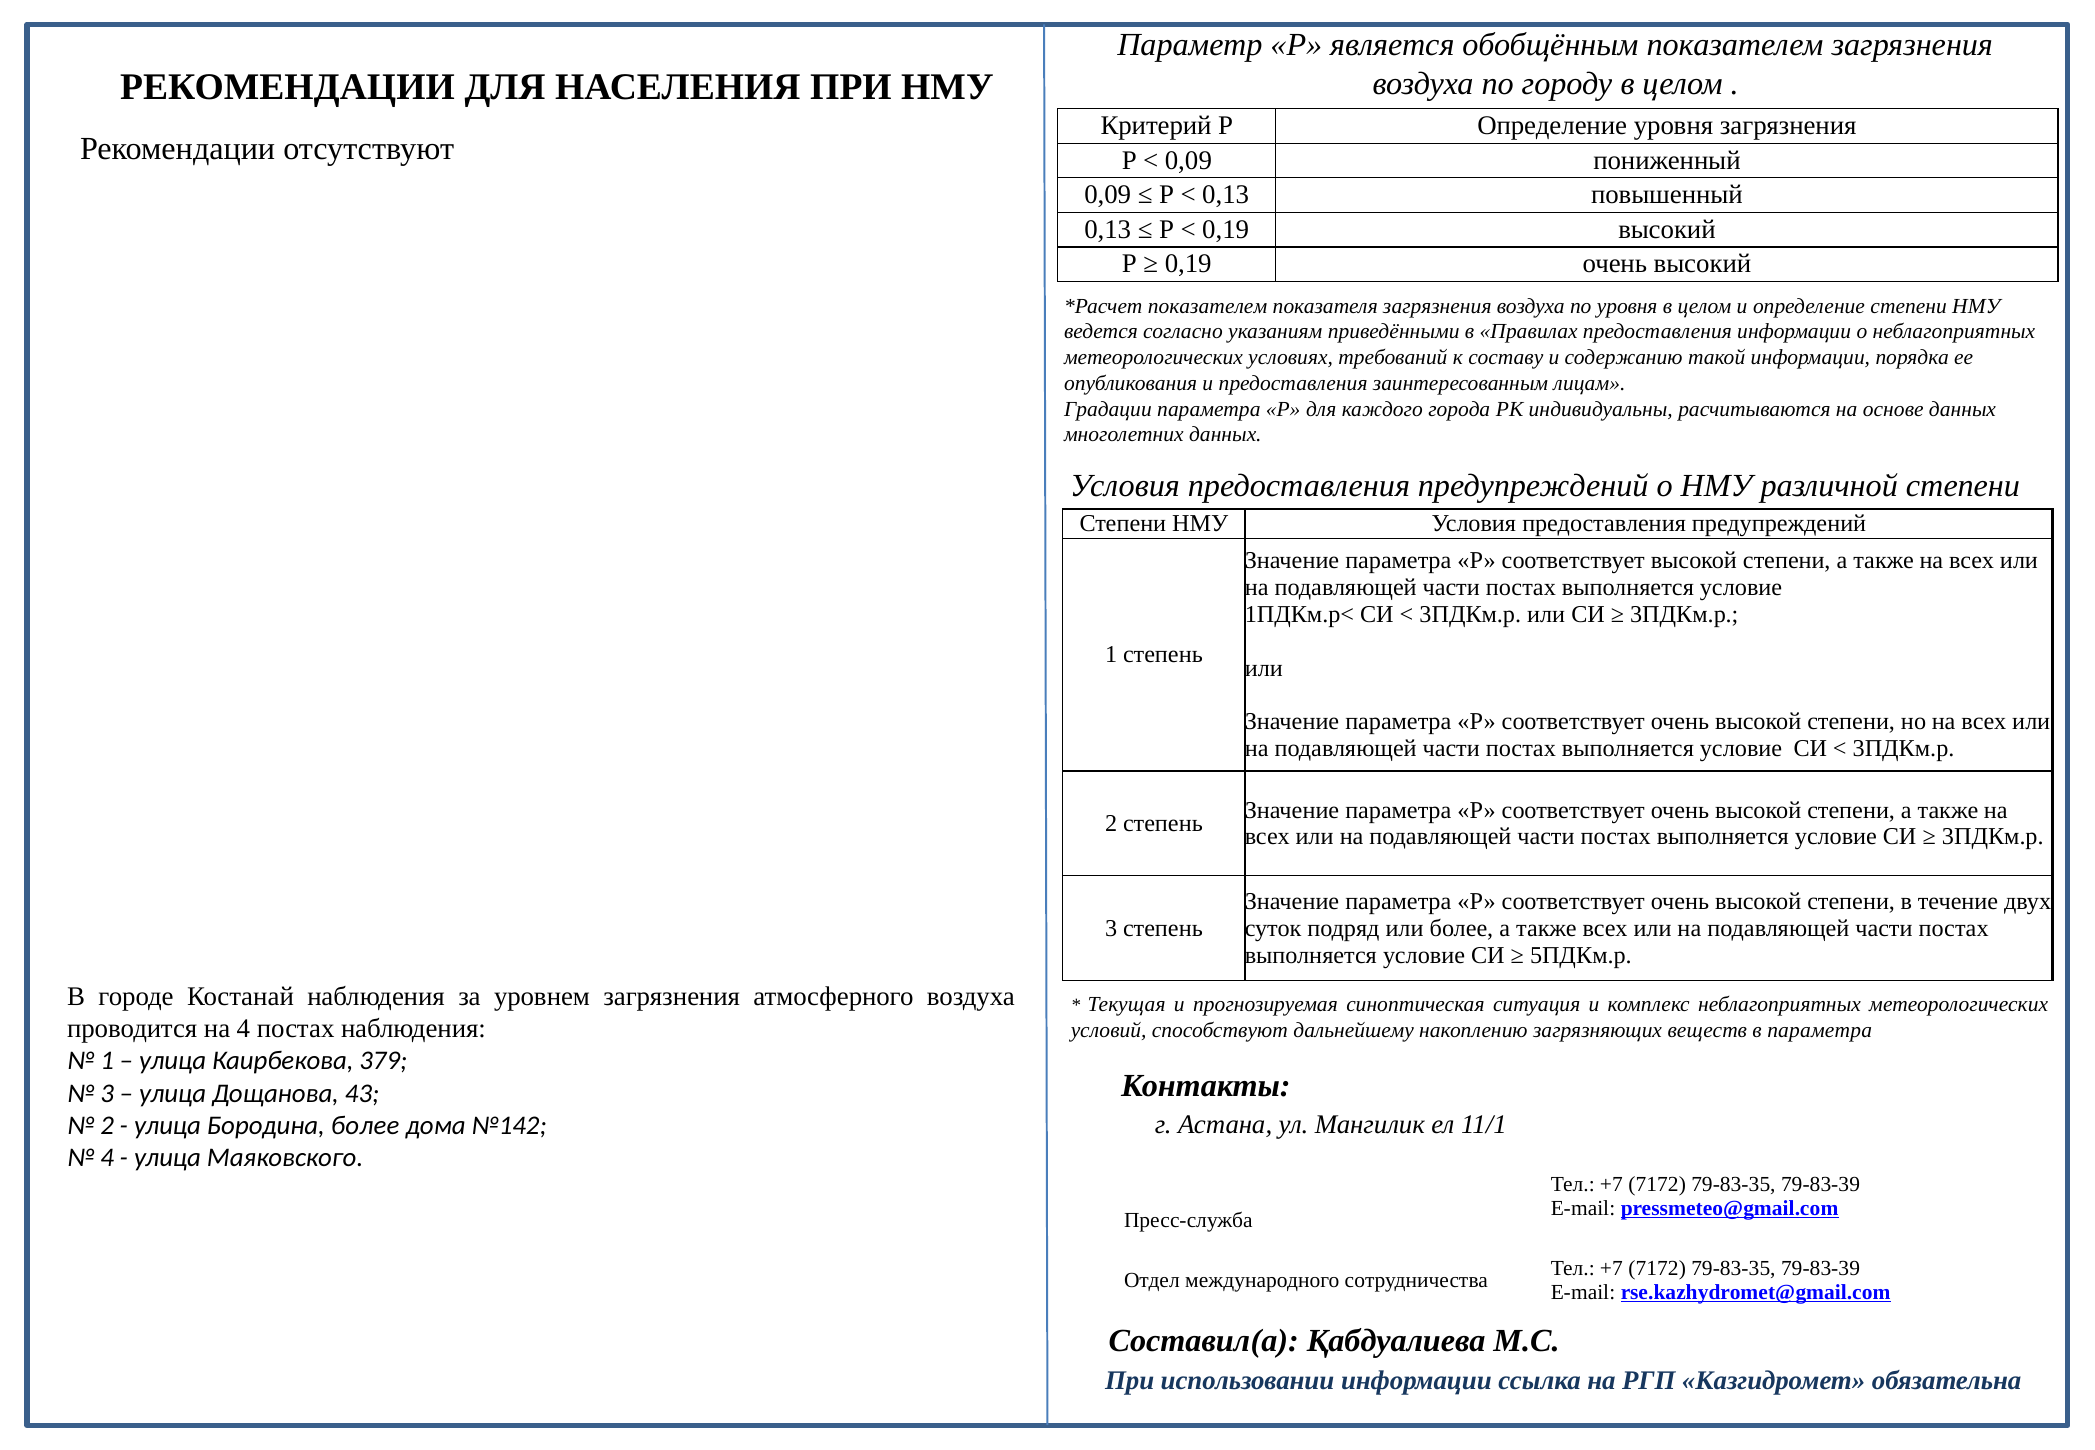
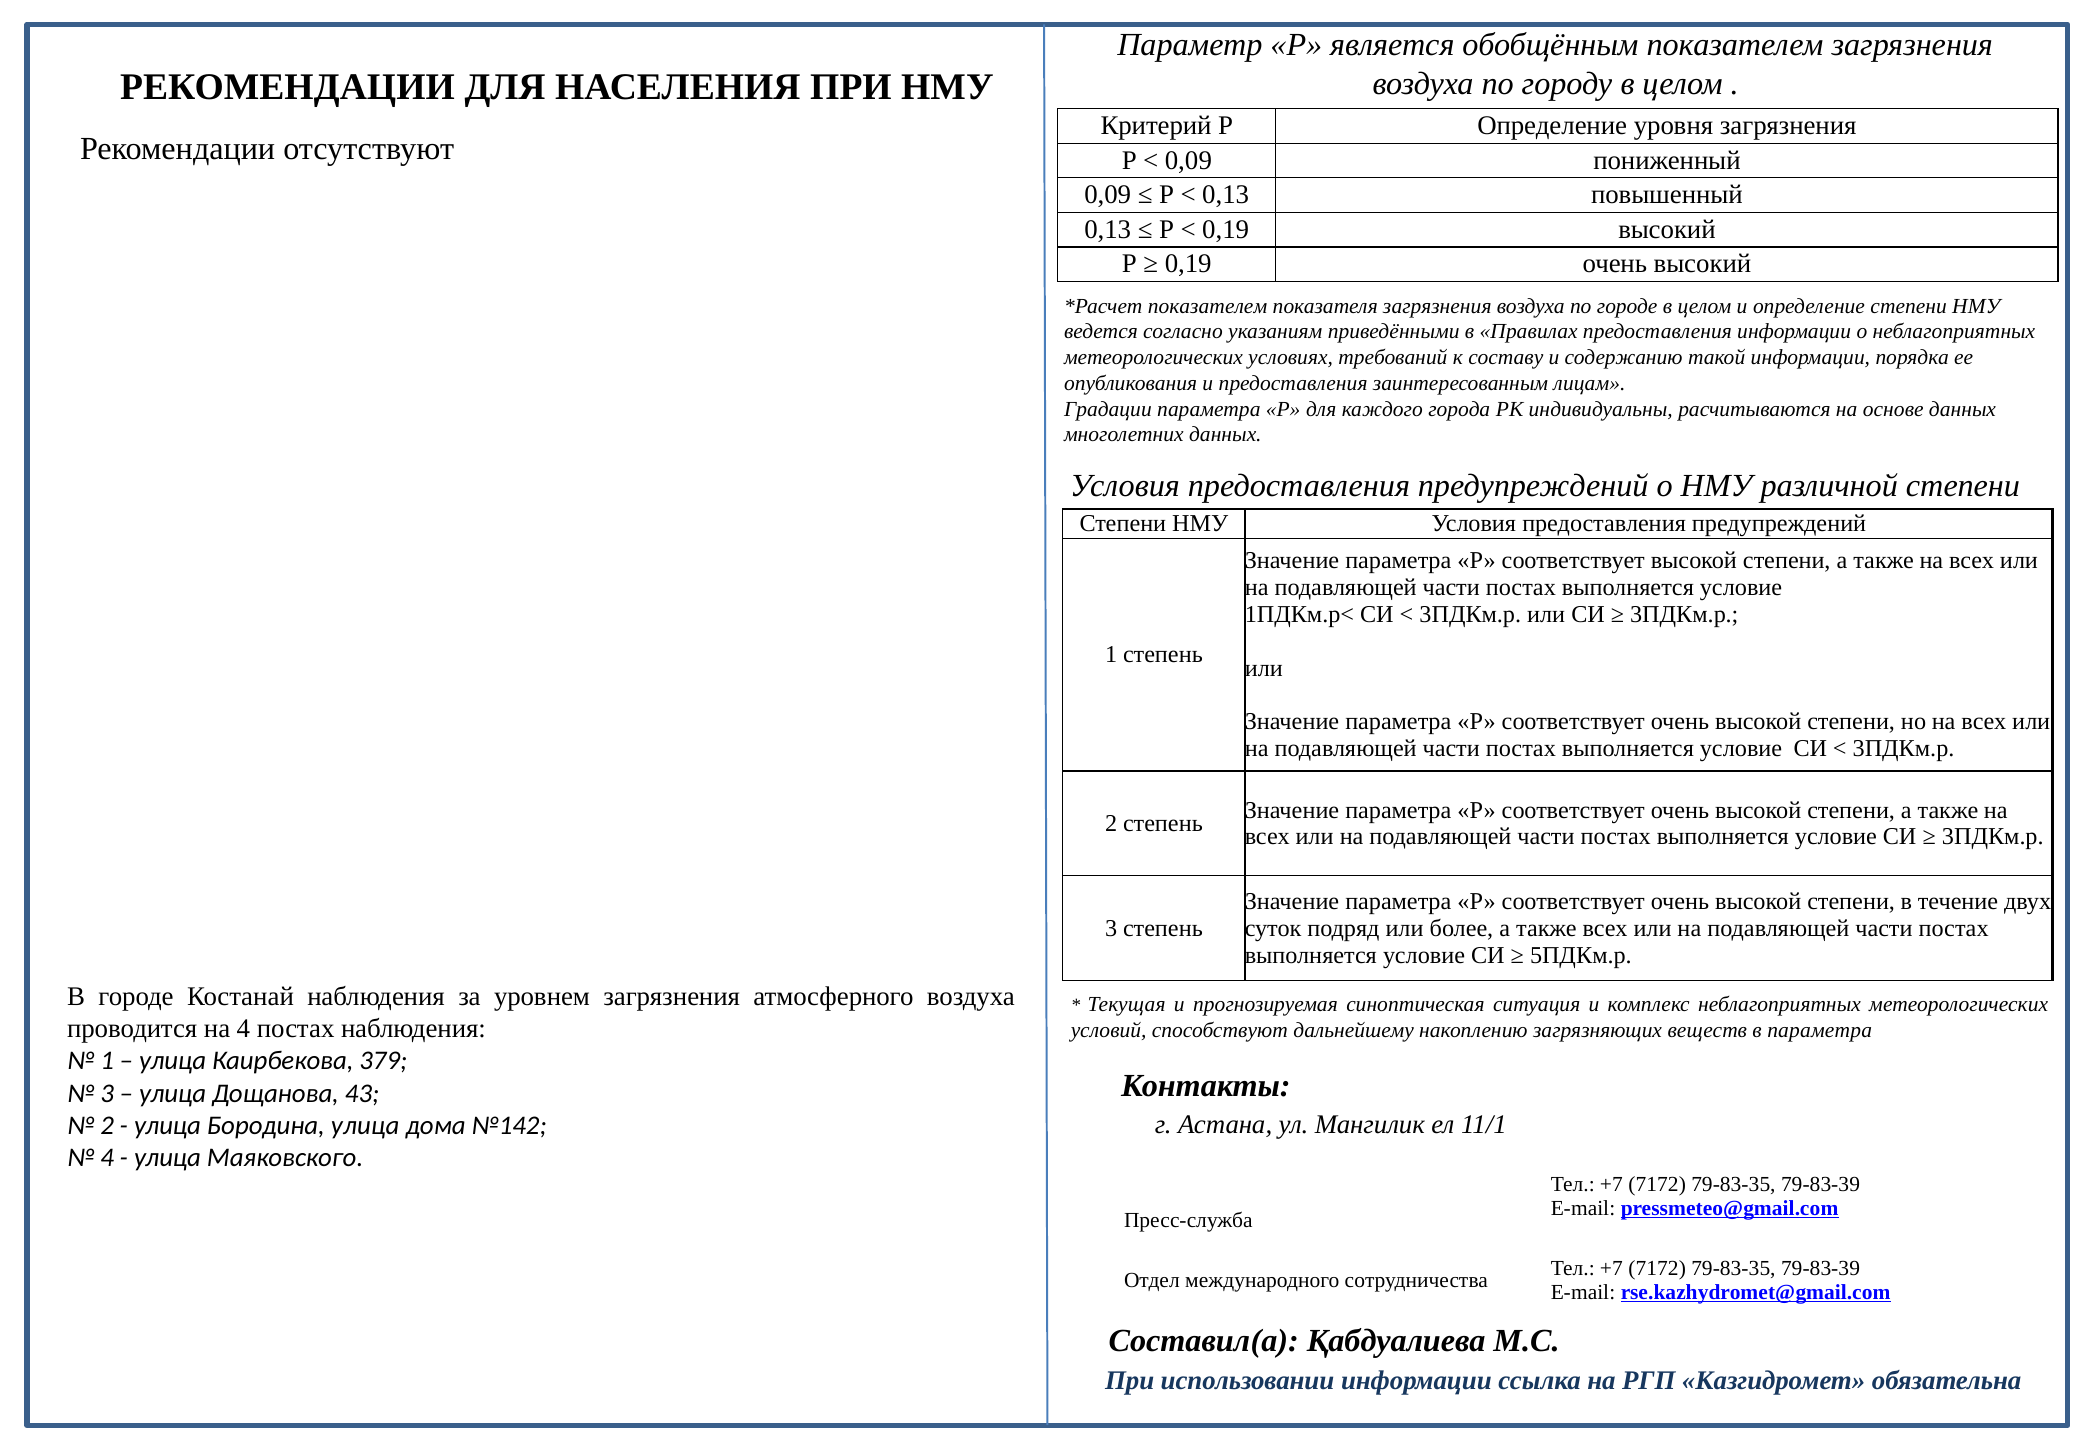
по уровня: уровня -> городе
Бородина более: более -> улица
